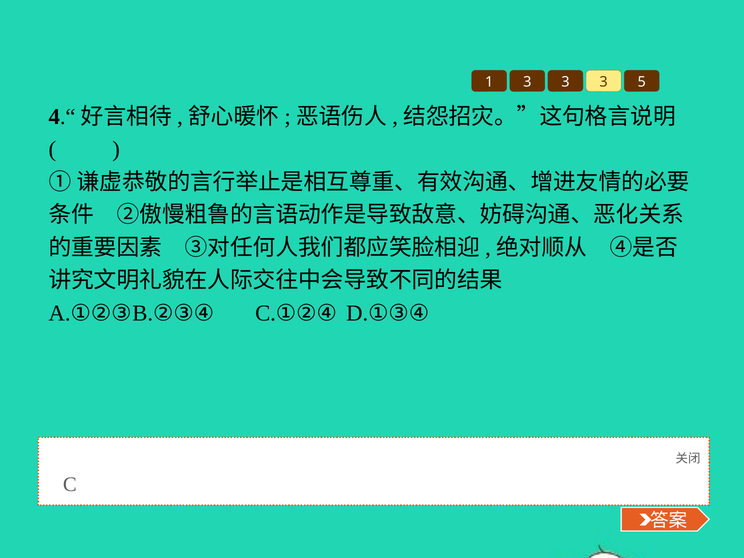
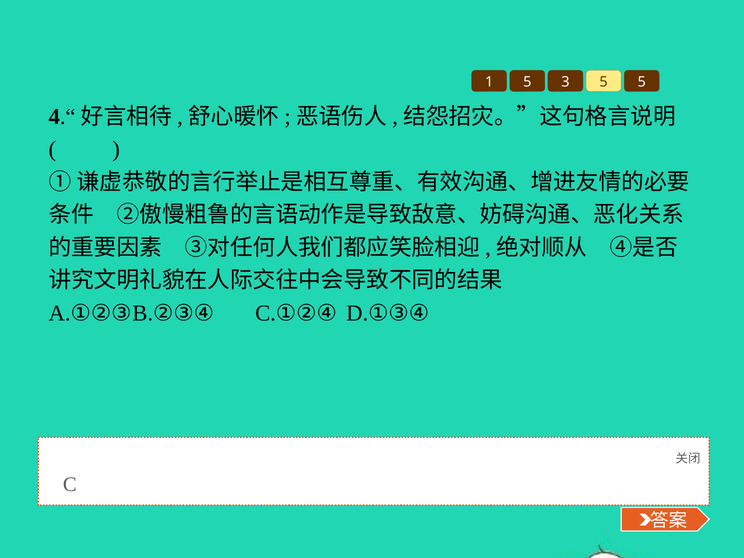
1 3: 3 -> 5
3 at (604, 82): 3 -> 5
